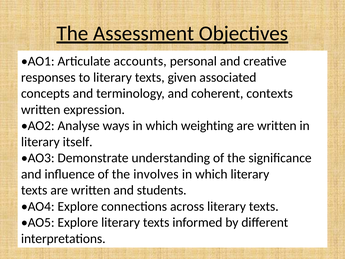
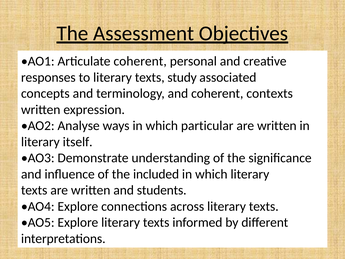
Articulate accounts: accounts -> coherent
given: given -> study
weighting: weighting -> particular
involves: involves -> included
